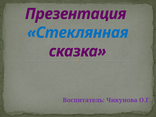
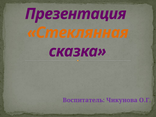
Стеклянная colour: blue -> orange
